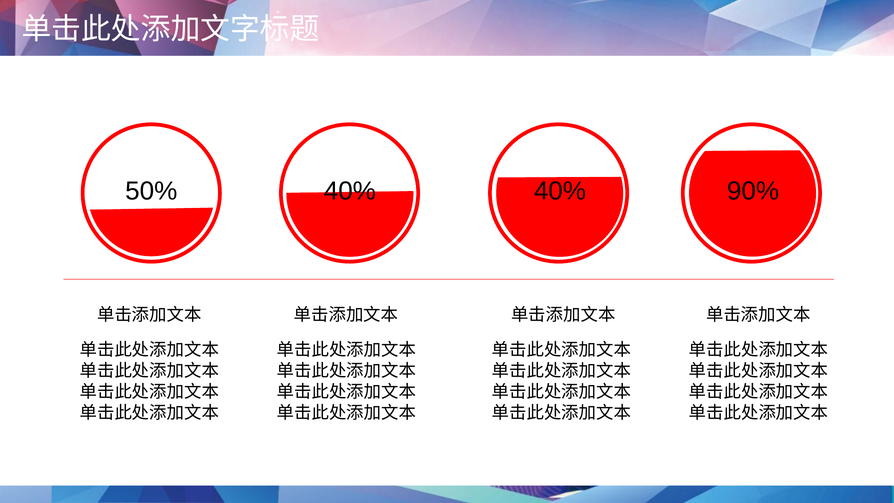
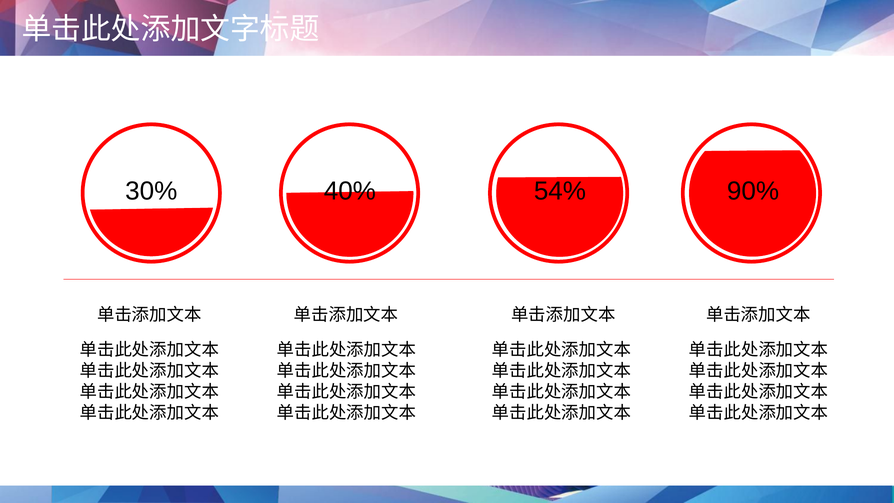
50%: 50% -> 30%
40% 40%: 40% -> 54%
